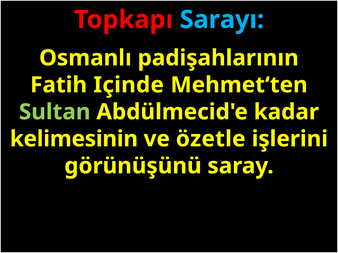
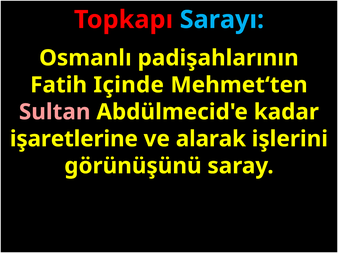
Sultan colour: light green -> pink
kelimesinin: kelimesinin -> işaretlerine
özetle: özetle -> alarak
